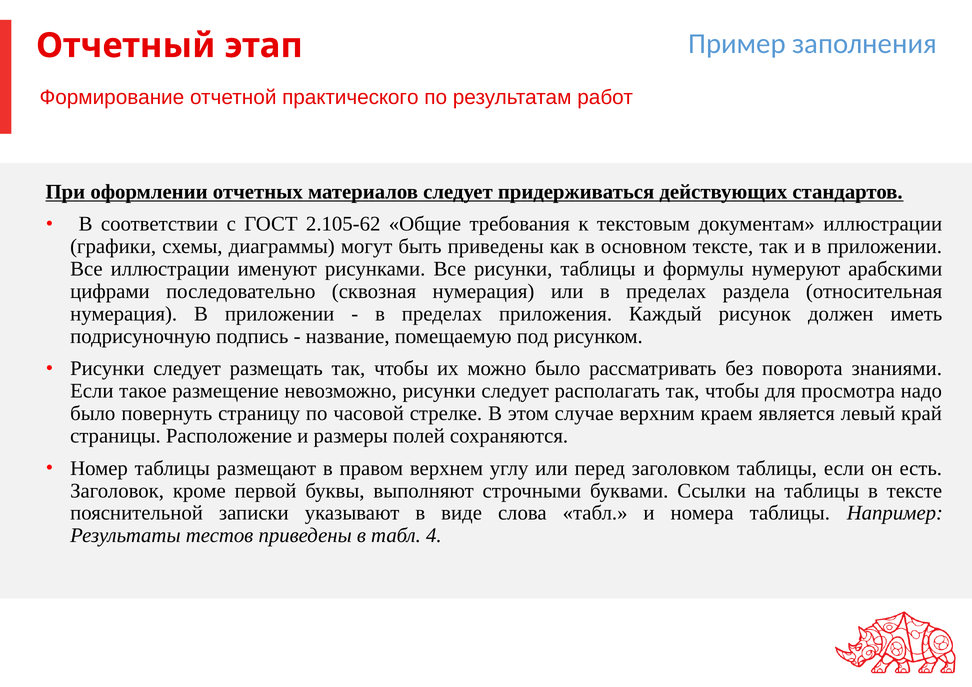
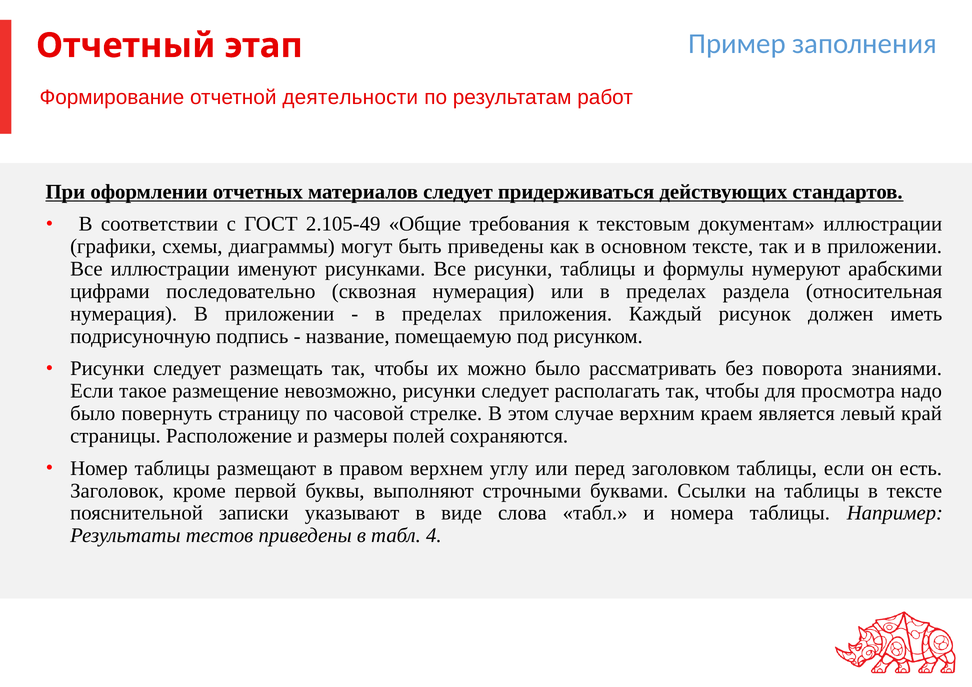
практического: практического -> деятельности
2.105-62: 2.105-62 -> 2.105-49
